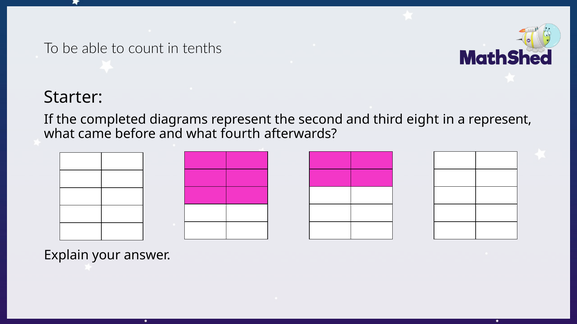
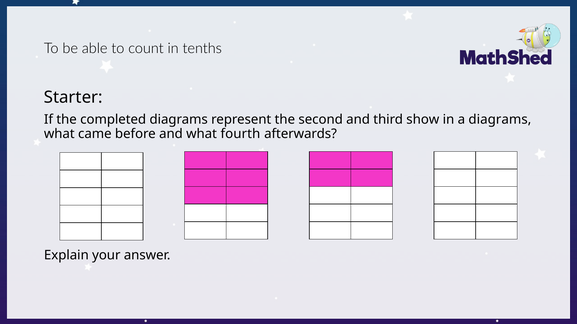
eight: eight -> show
a represent: represent -> diagrams
